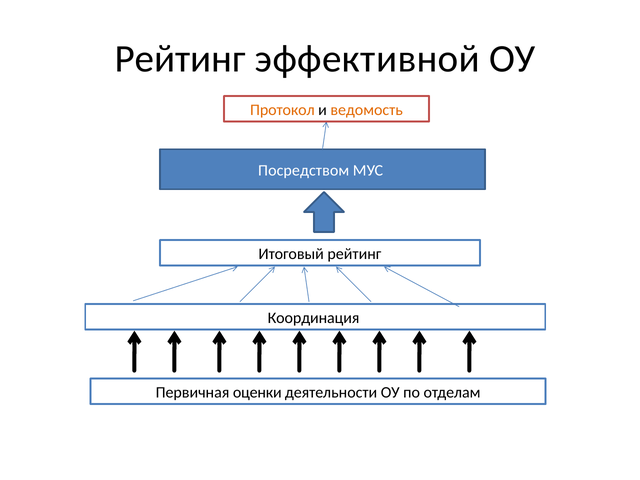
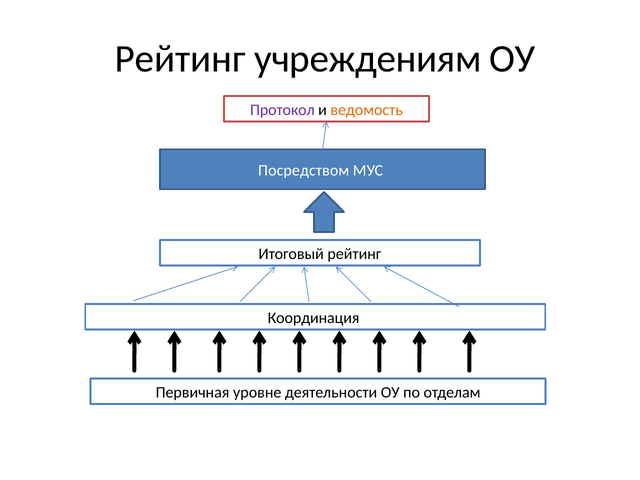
эффективной: эффективной -> учреждениям
Протокол colour: orange -> purple
оценки: оценки -> уровне
